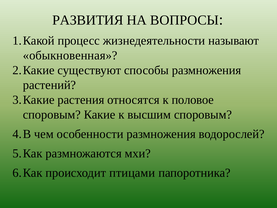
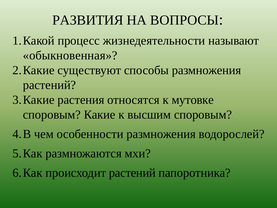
половое: половое -> мутовке
происходит птицами: птицами -> растений
